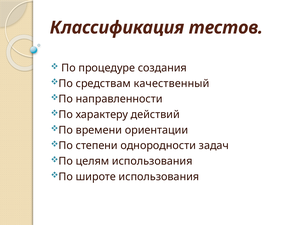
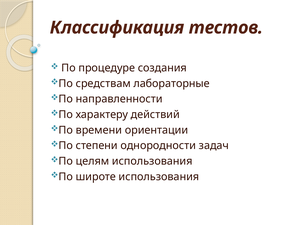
качественный: качественный -> лабораторные
